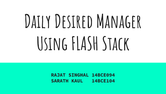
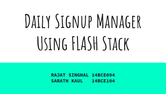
Desired: Desired -> Signup
